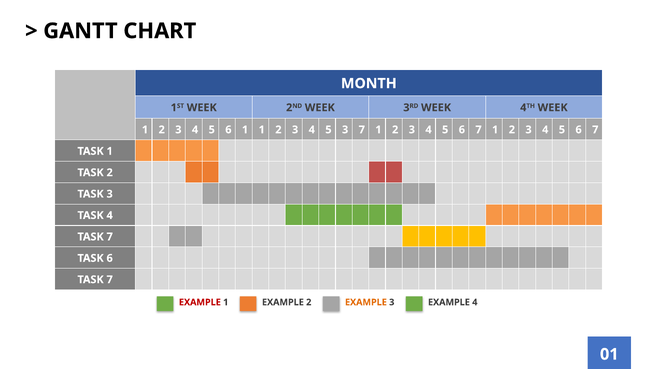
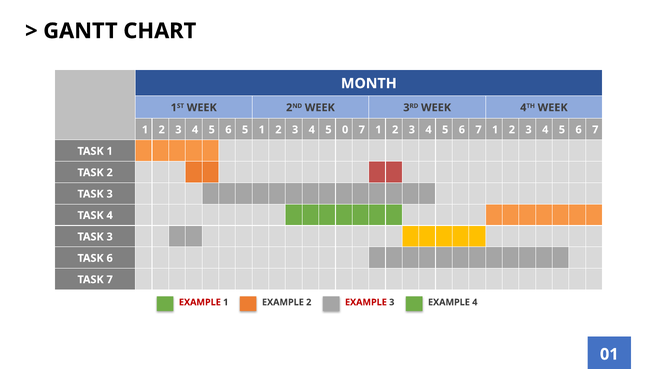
6 1: 1 -> 5
5 3: 3 -> 0
7 at (110, 237): 7 -> 3
EXAMPLE at (366, 302) colour: orange -> red
